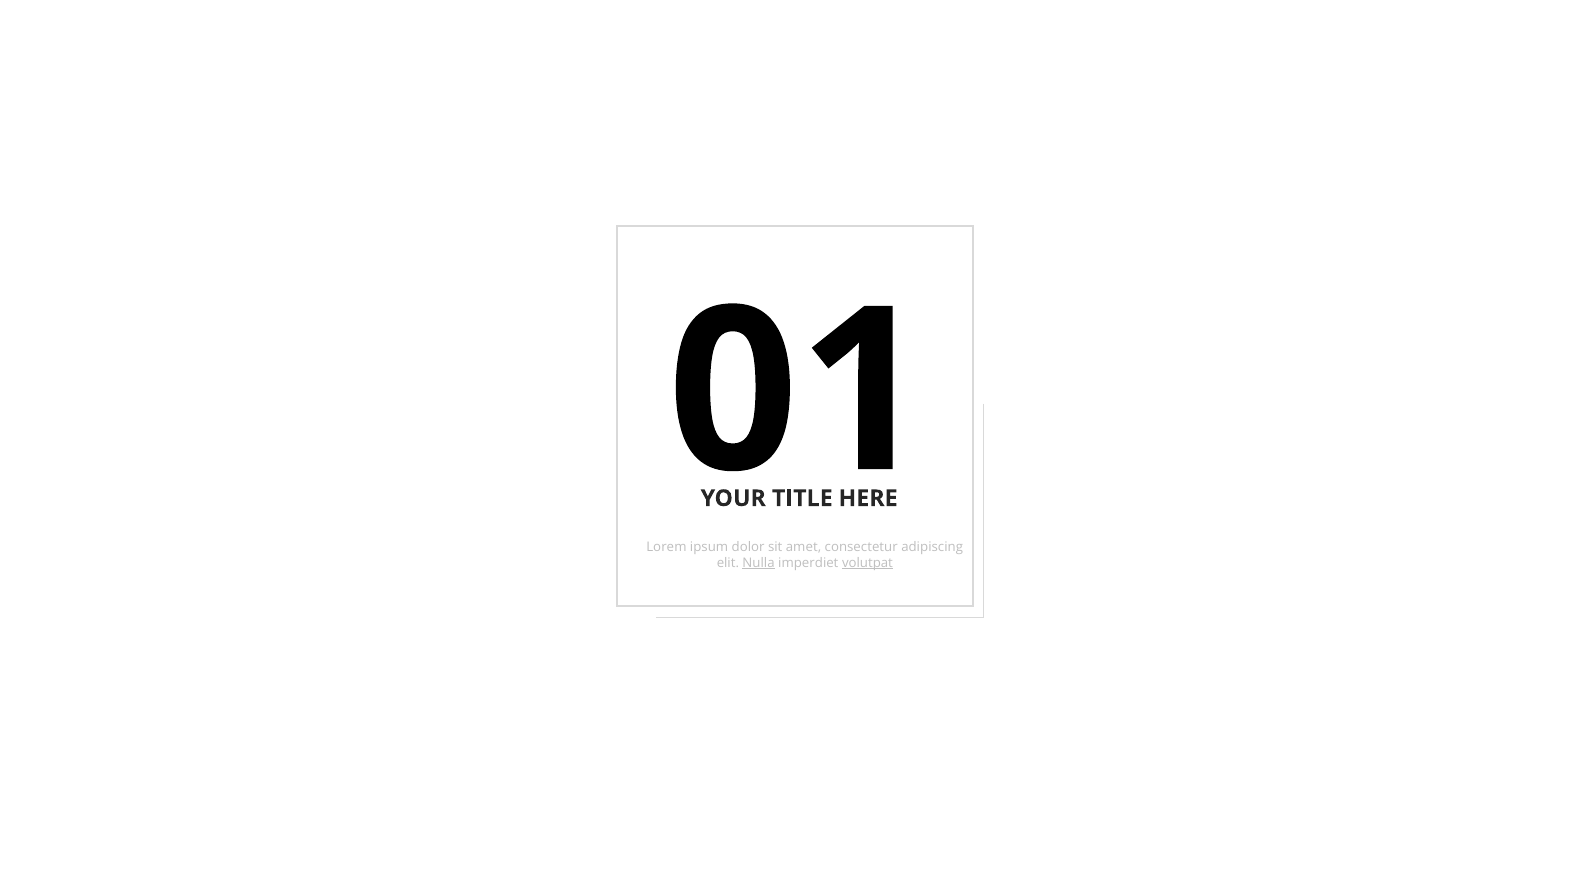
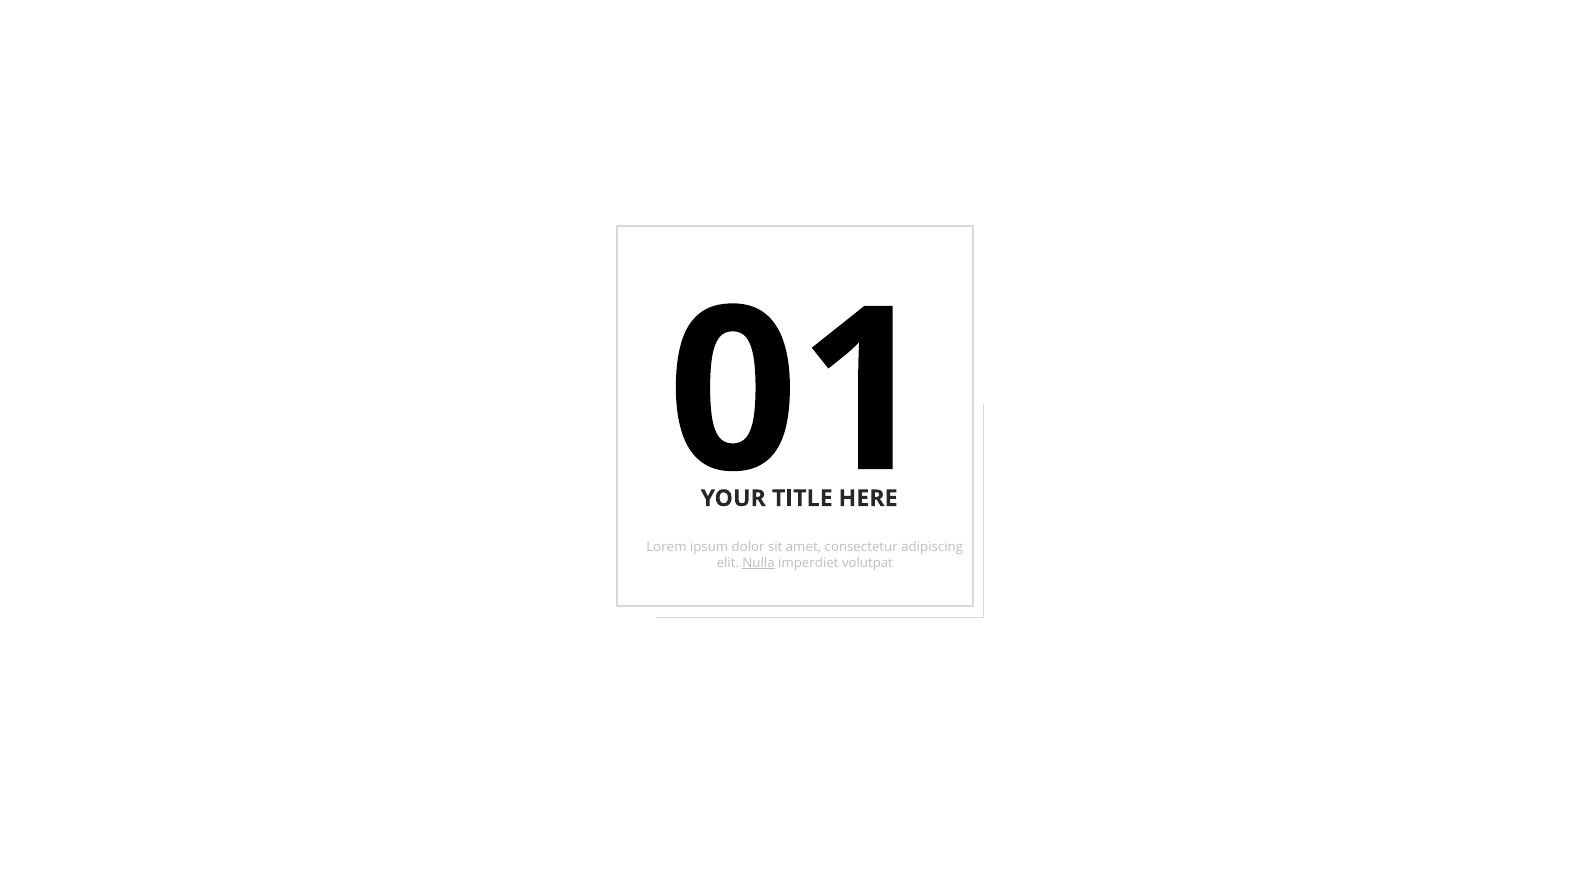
volutpat underline: present -> none
